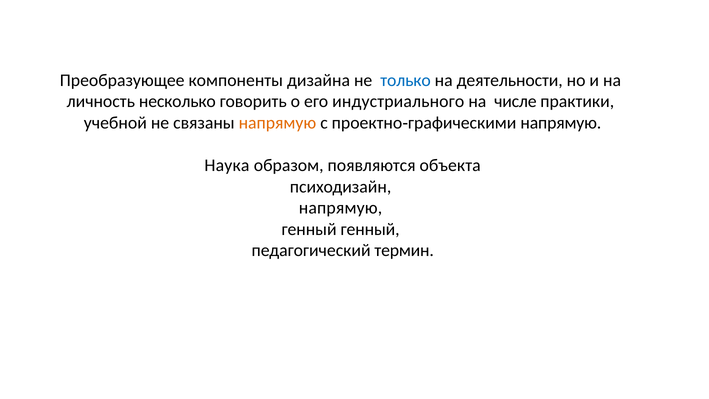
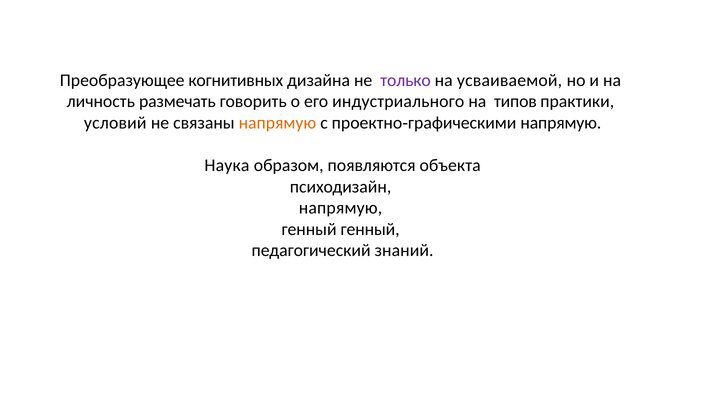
компоненты: компоненты -> когнитивных
только colour: blue -> purple
деятельности: деятельности -> усваиваемой
несколько: несколько -> размечать
числе: числе -> типов
учебной: учебной -> условий
термин: термин -> знаний
